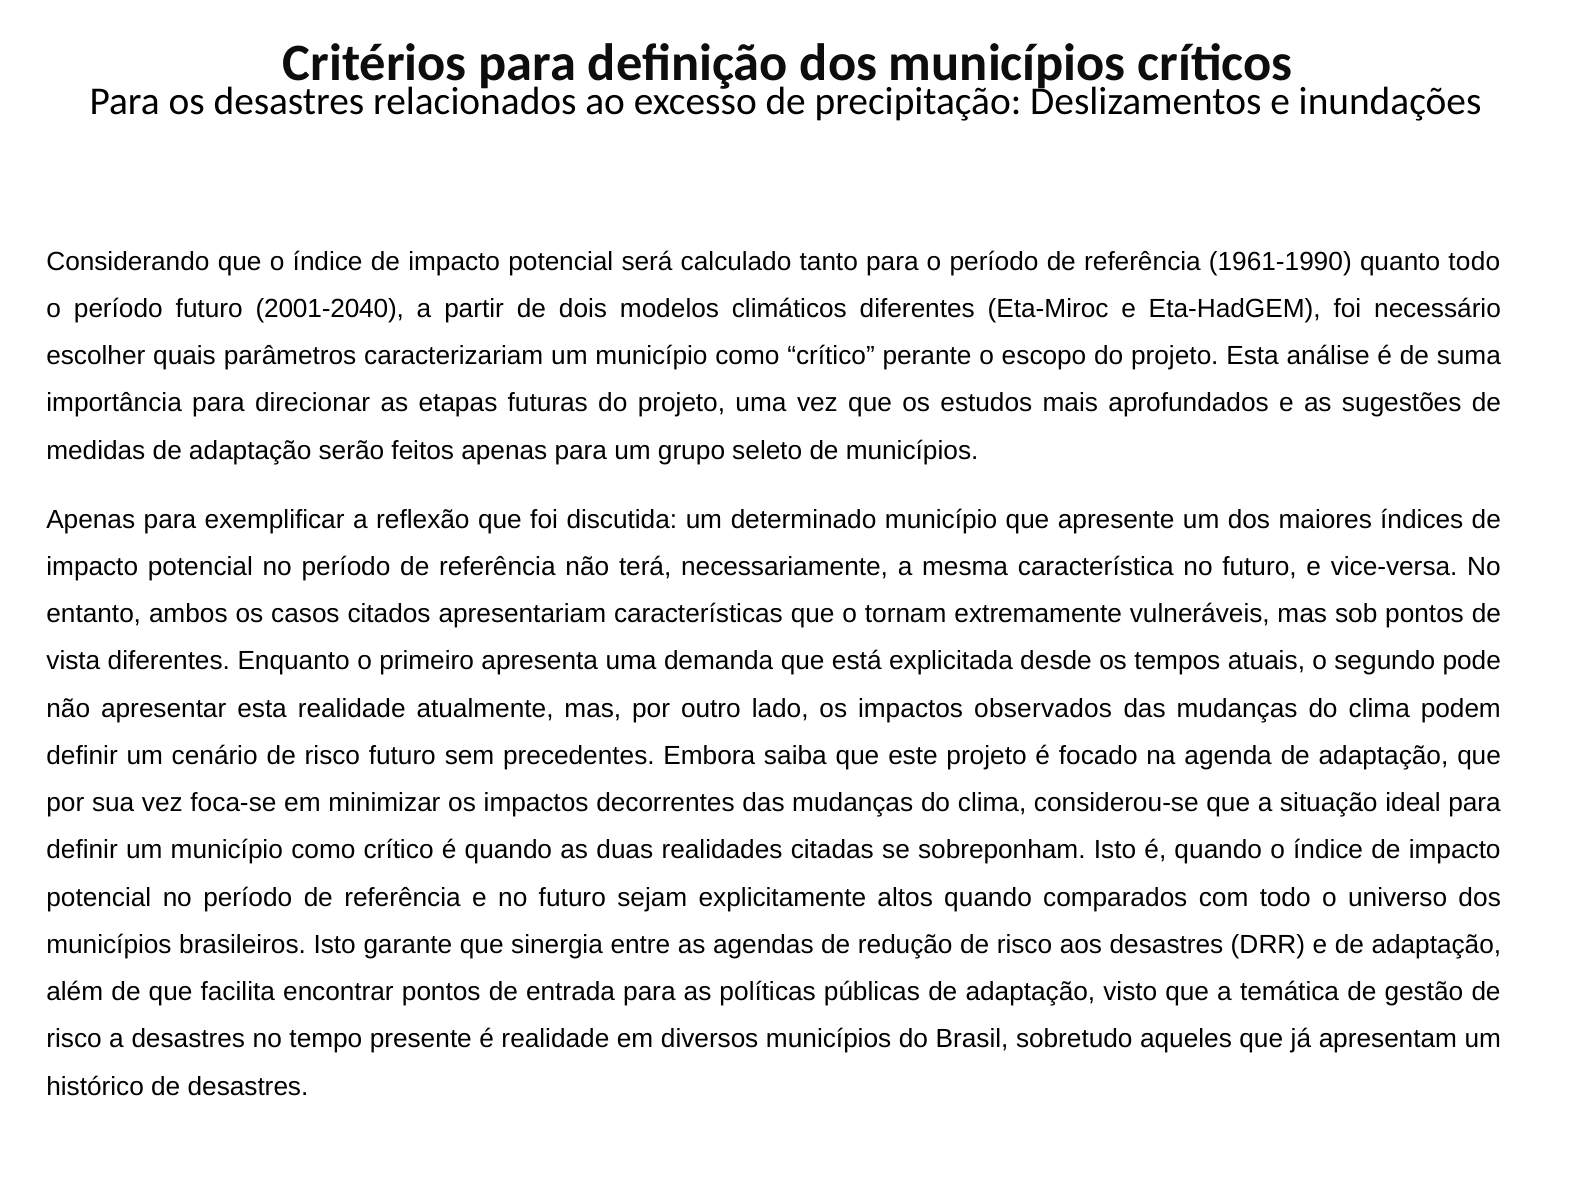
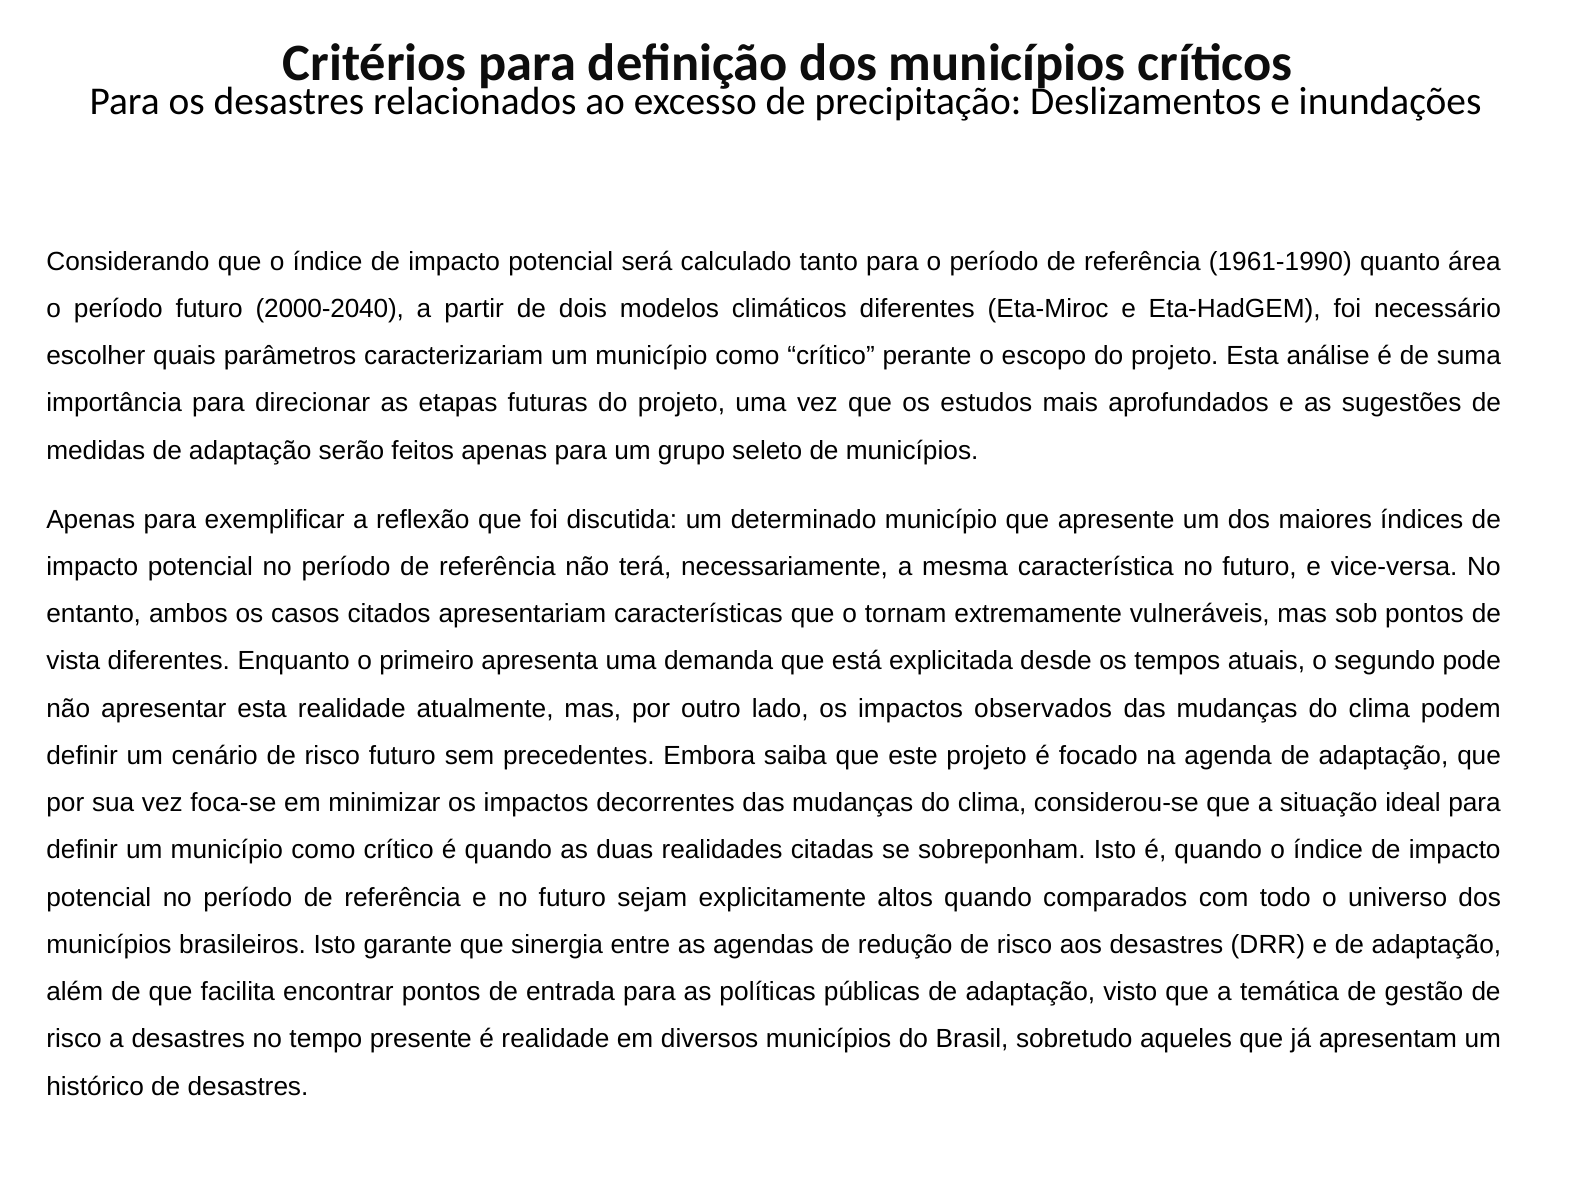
quanto todo: todo -> área
2001-2040: 2001-2040 -> 2000-2040
